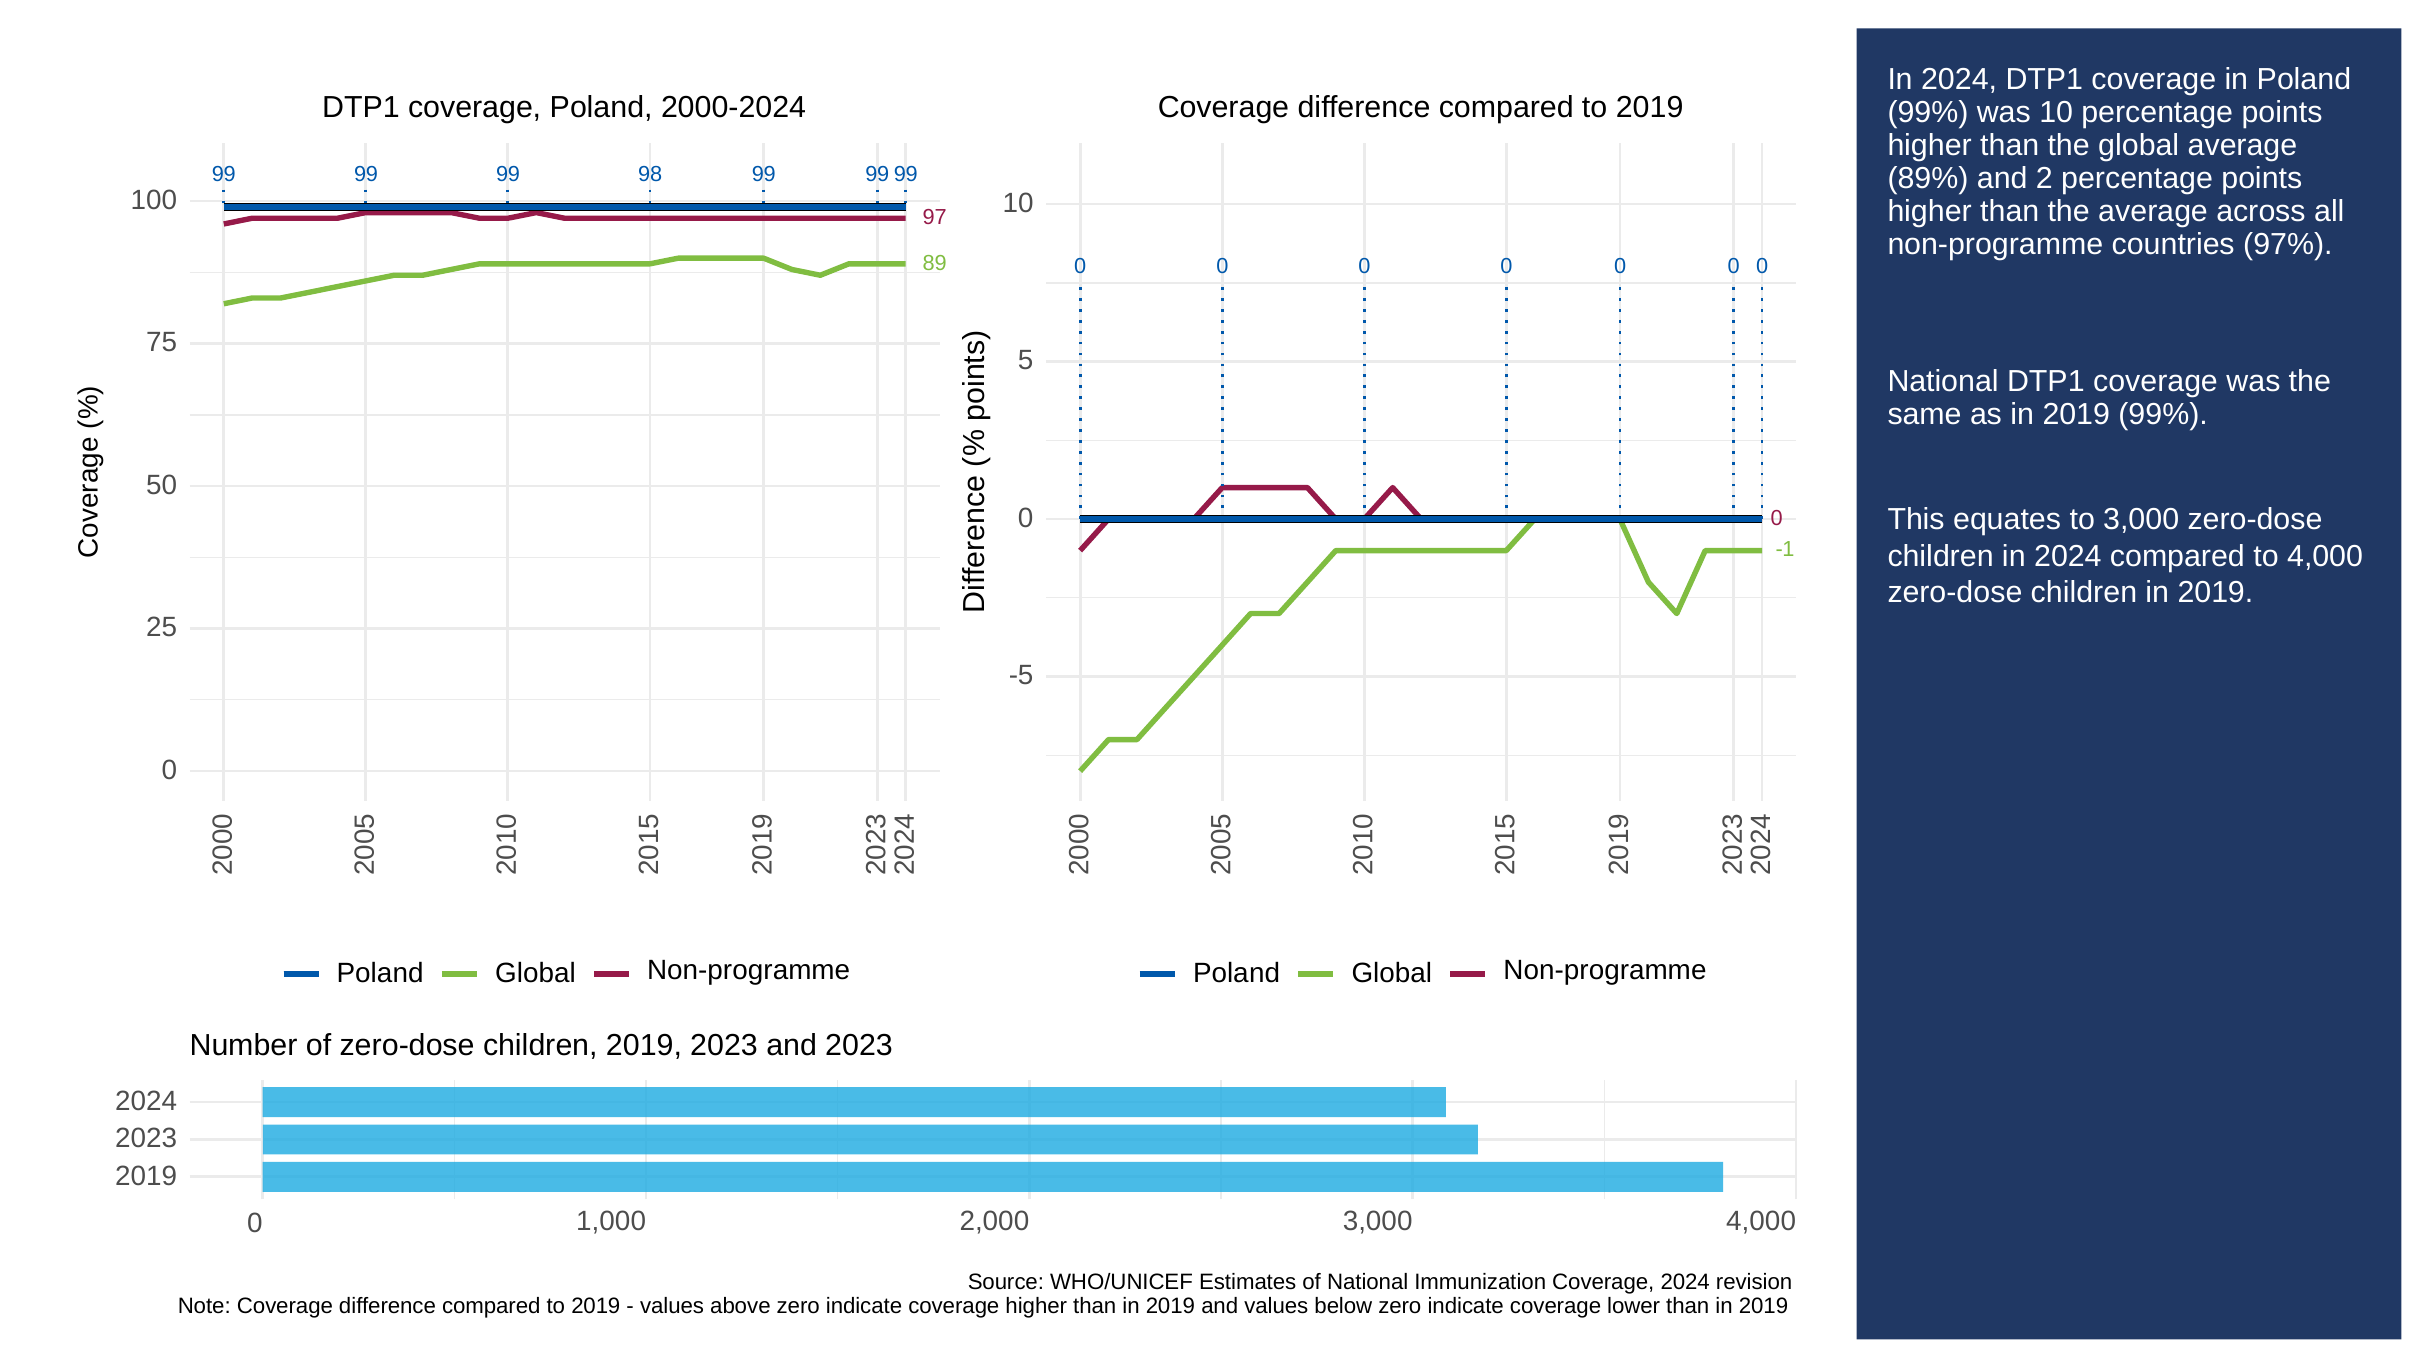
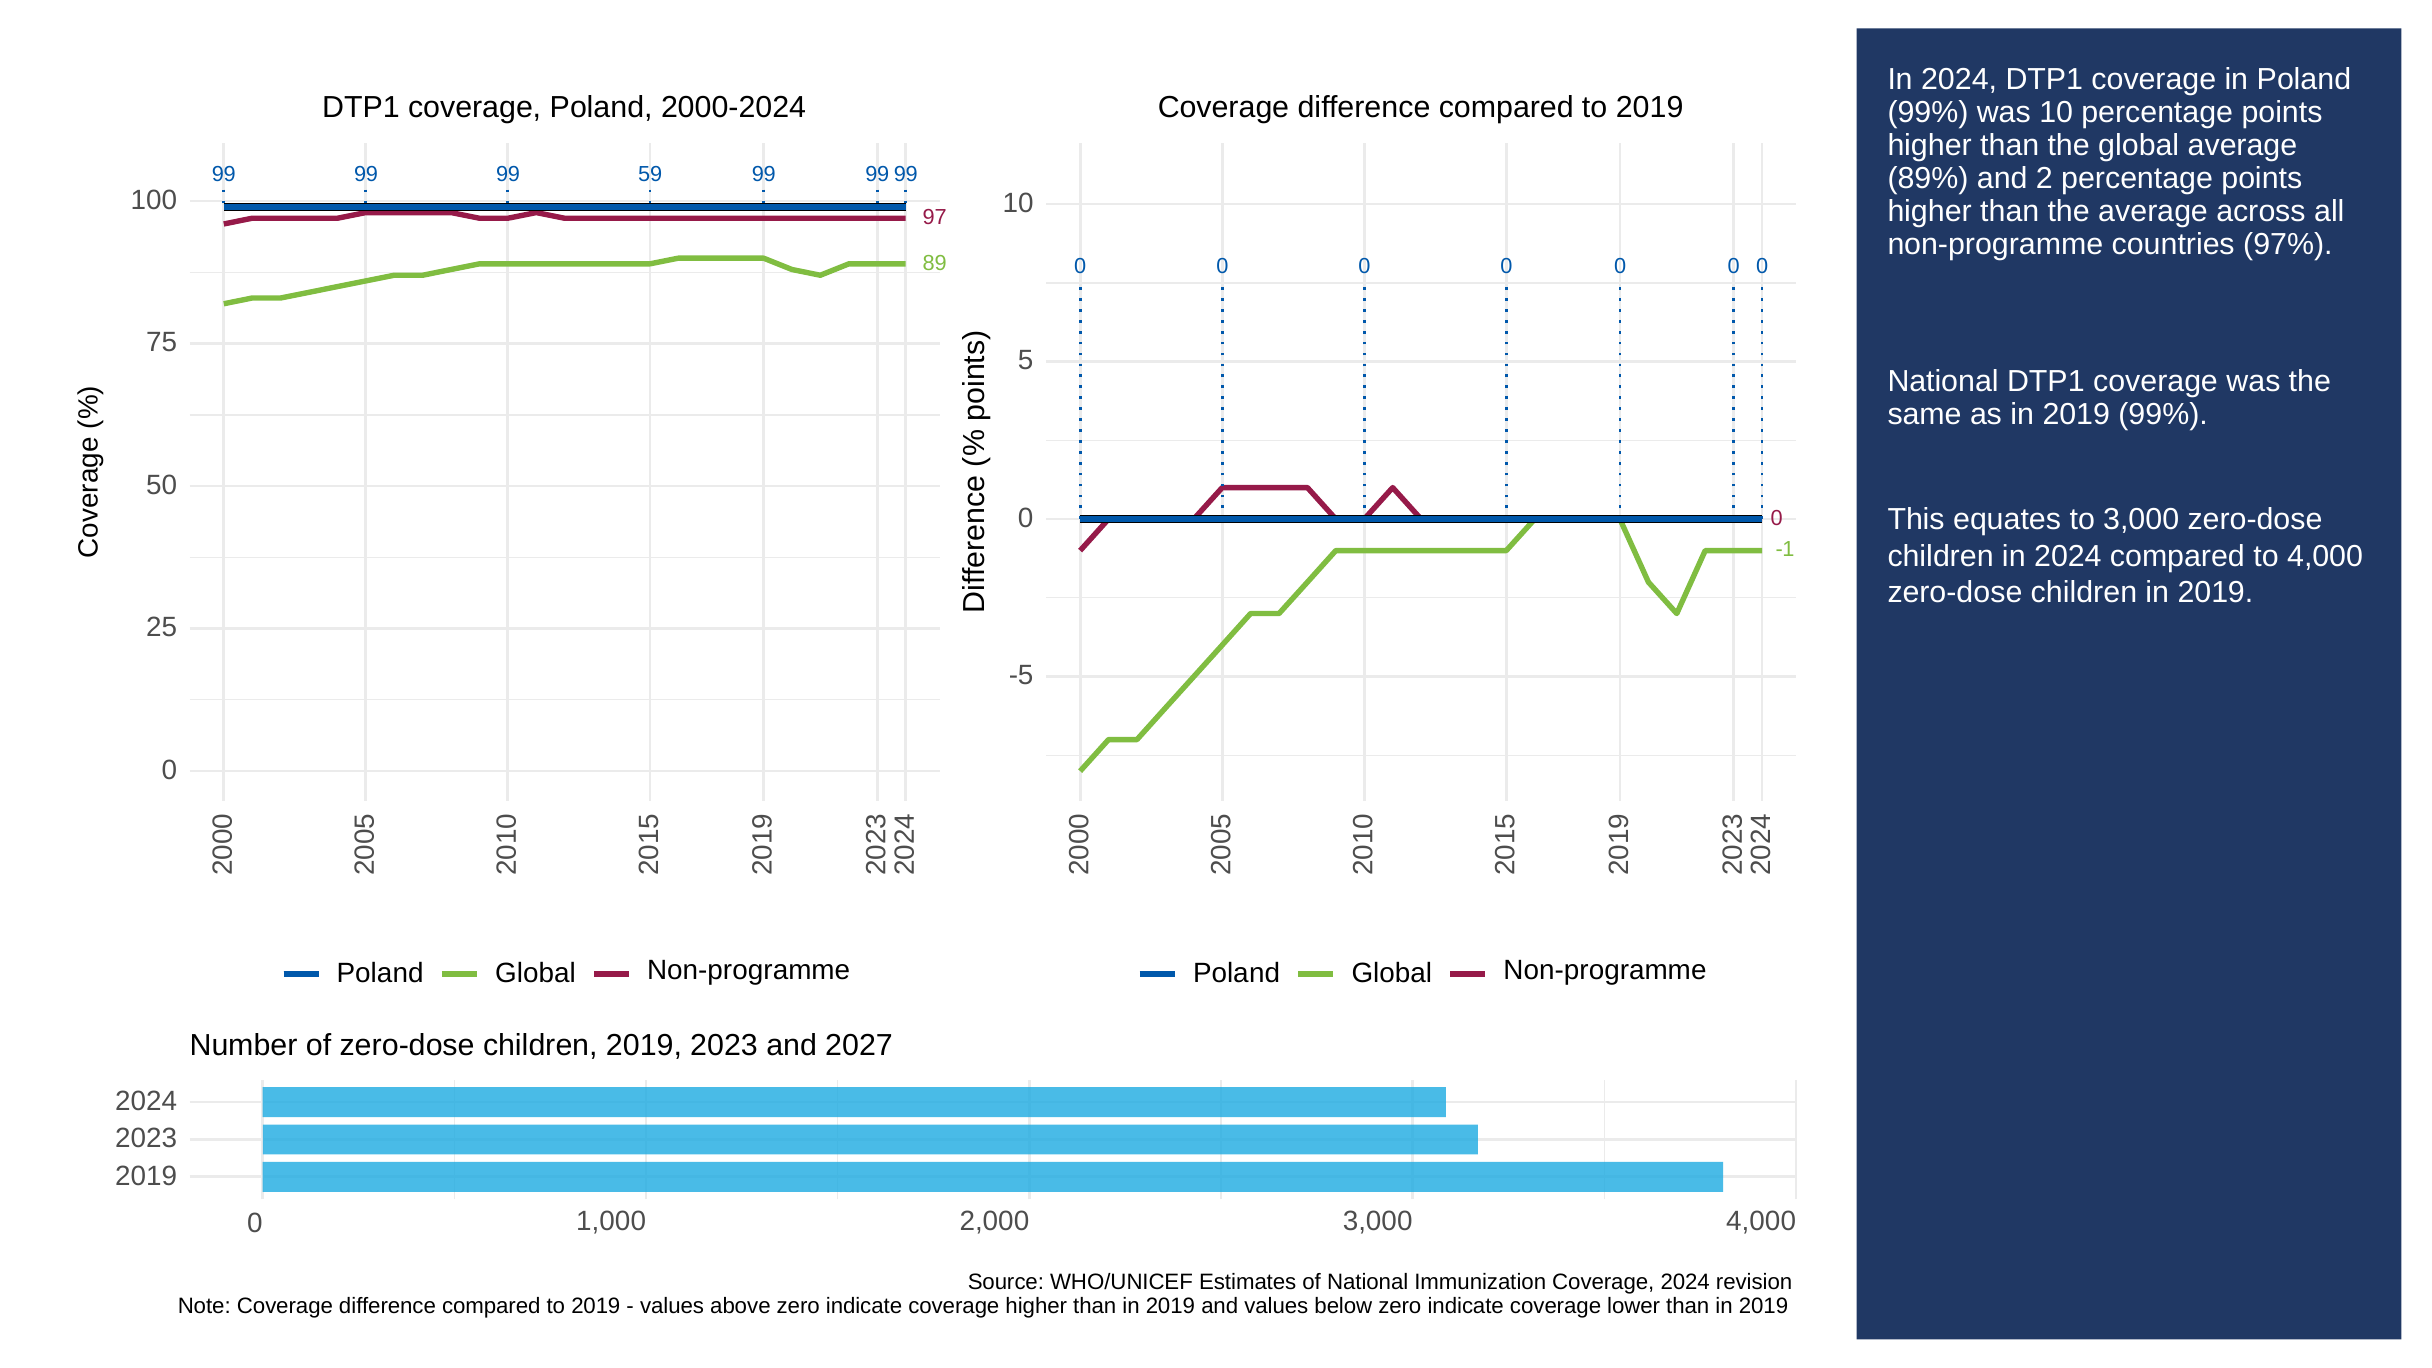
98: 98 -> 59
and 2023: 2023 -> 2027
